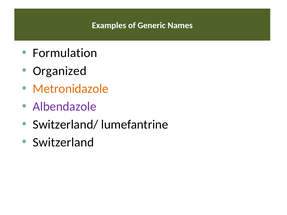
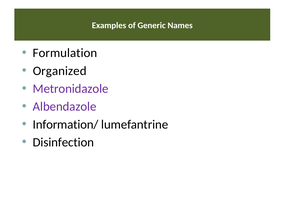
Metronidazole colour: orange -> purple
Switzerland/: Switzerland/ -> Information/
Switzerland: Switzerland -> Disinfection
